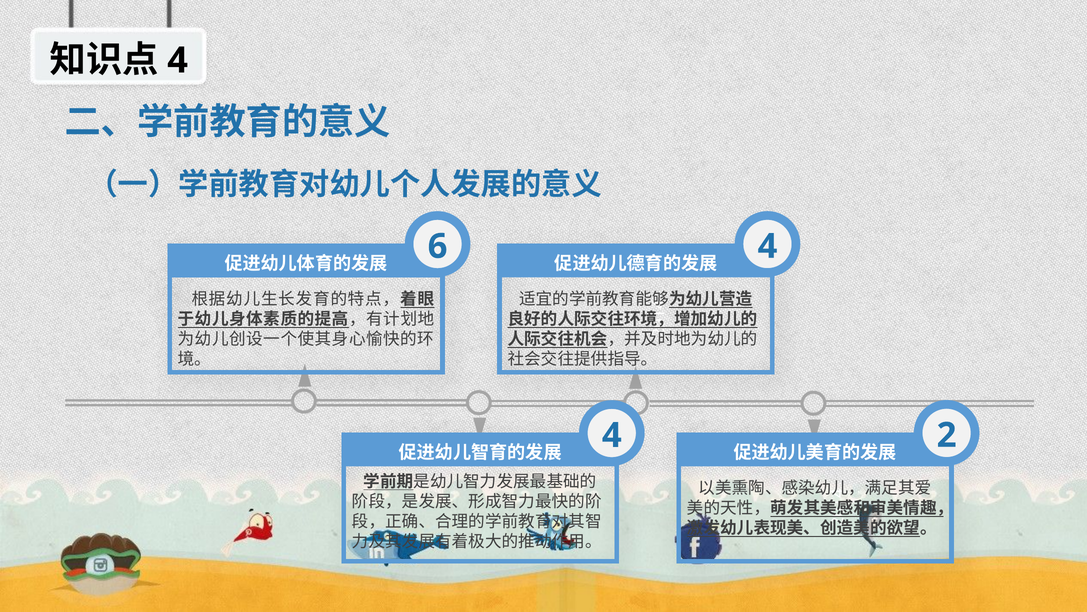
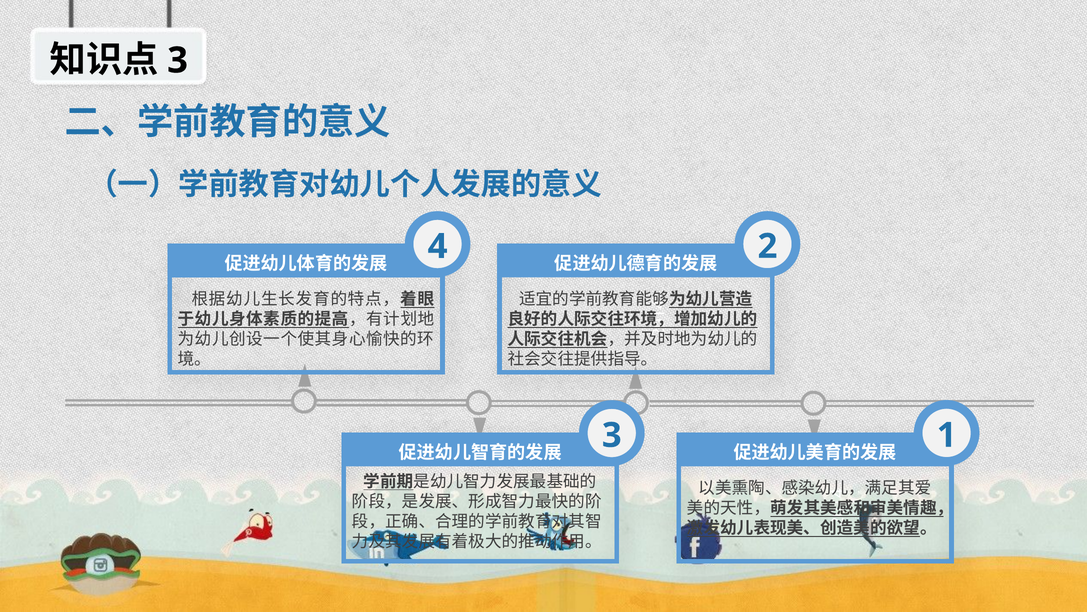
4 at (178, 60): 4 -> 3
4 at (767, 246): 4 -> 2
6 at (438, 246): 6 -> 4
4 at (612, 435): 4 -> 3
2 at (947, 435): 2 -> 1
